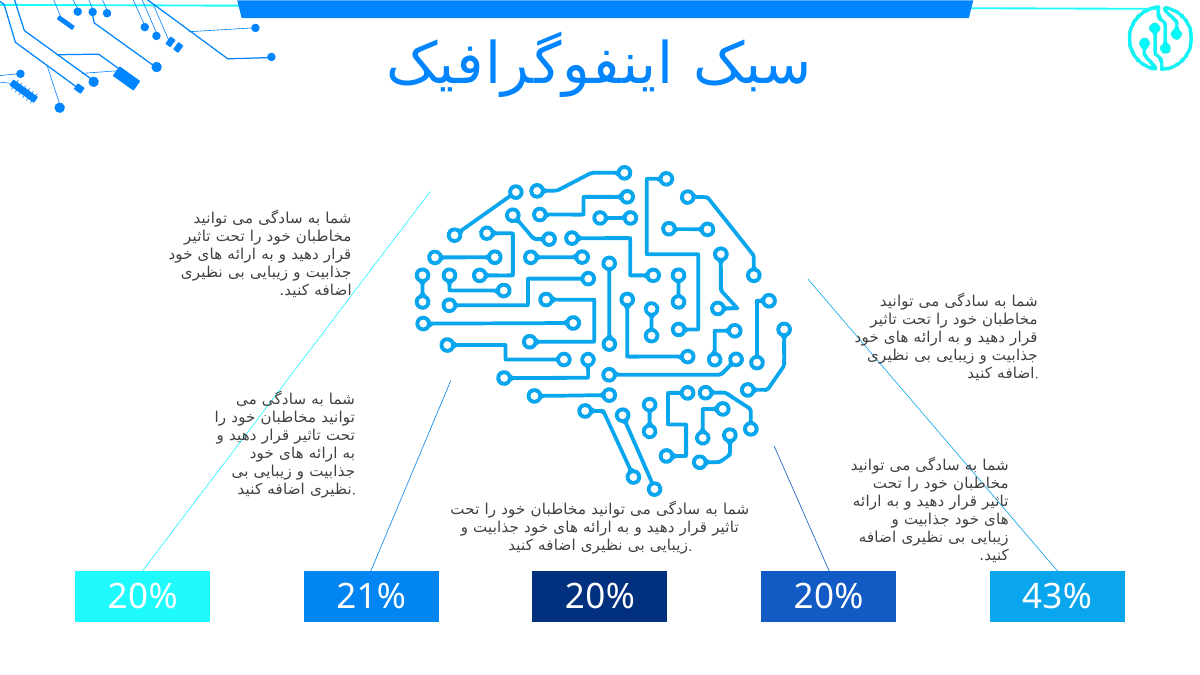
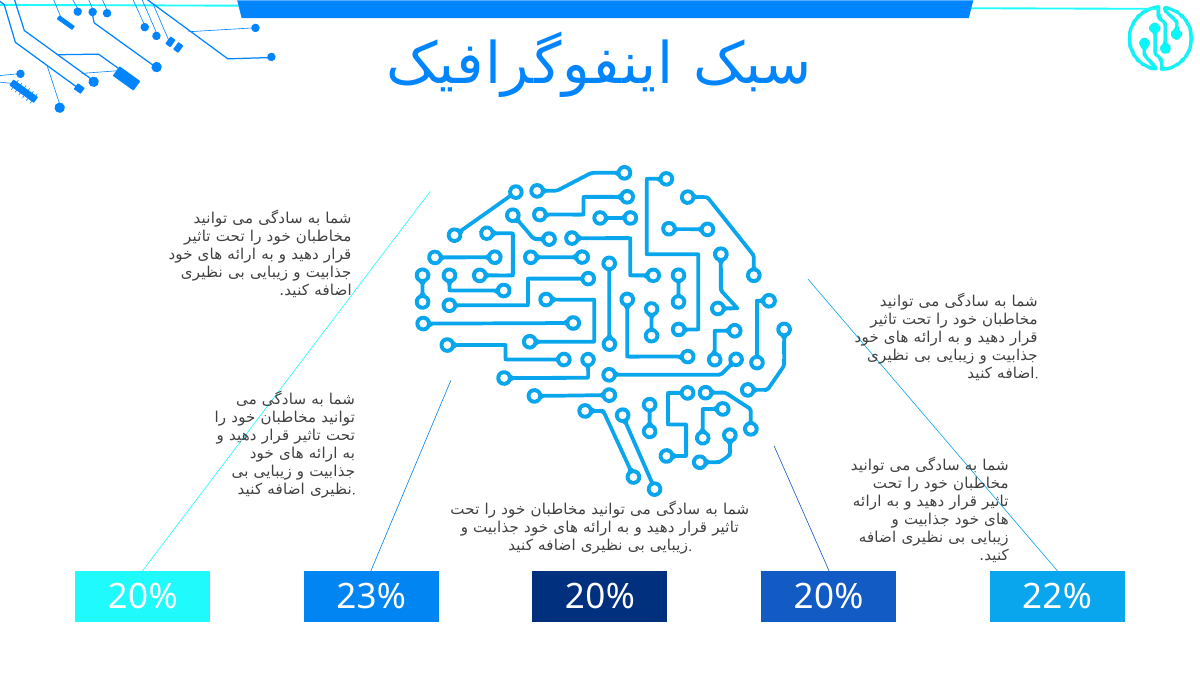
21%: 21% -> 23%
43%: 43% -> 22%
